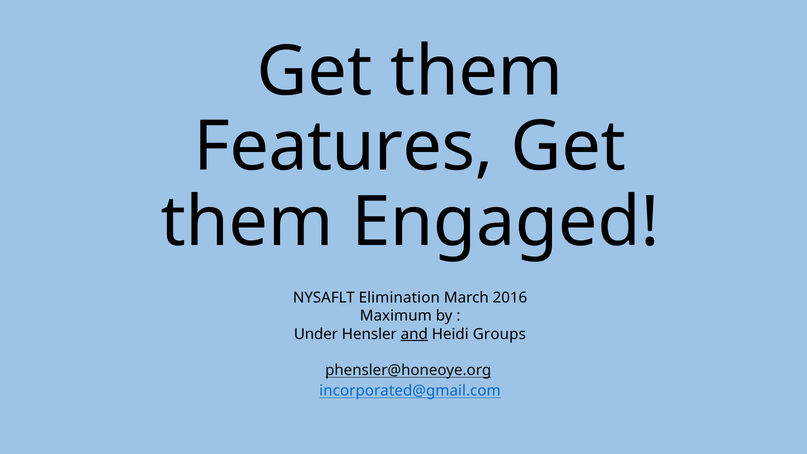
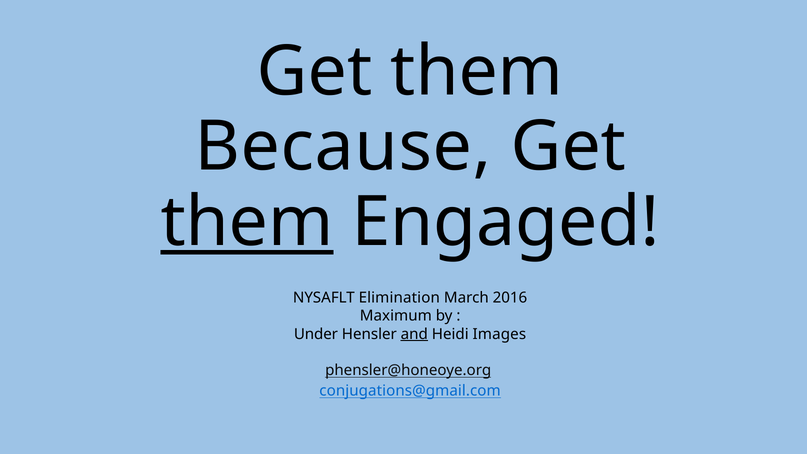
Features: Features -> Because
them at (247, 222) underline: none -> present
Groups: Groups -> Images
incorporated@gmail.com: incorporated@gmail.com -> conjugations@gmail.com
